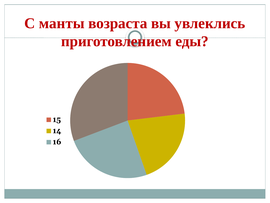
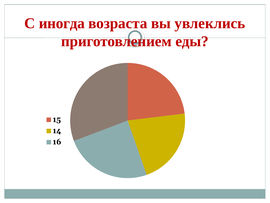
манты: манты -> иногда
